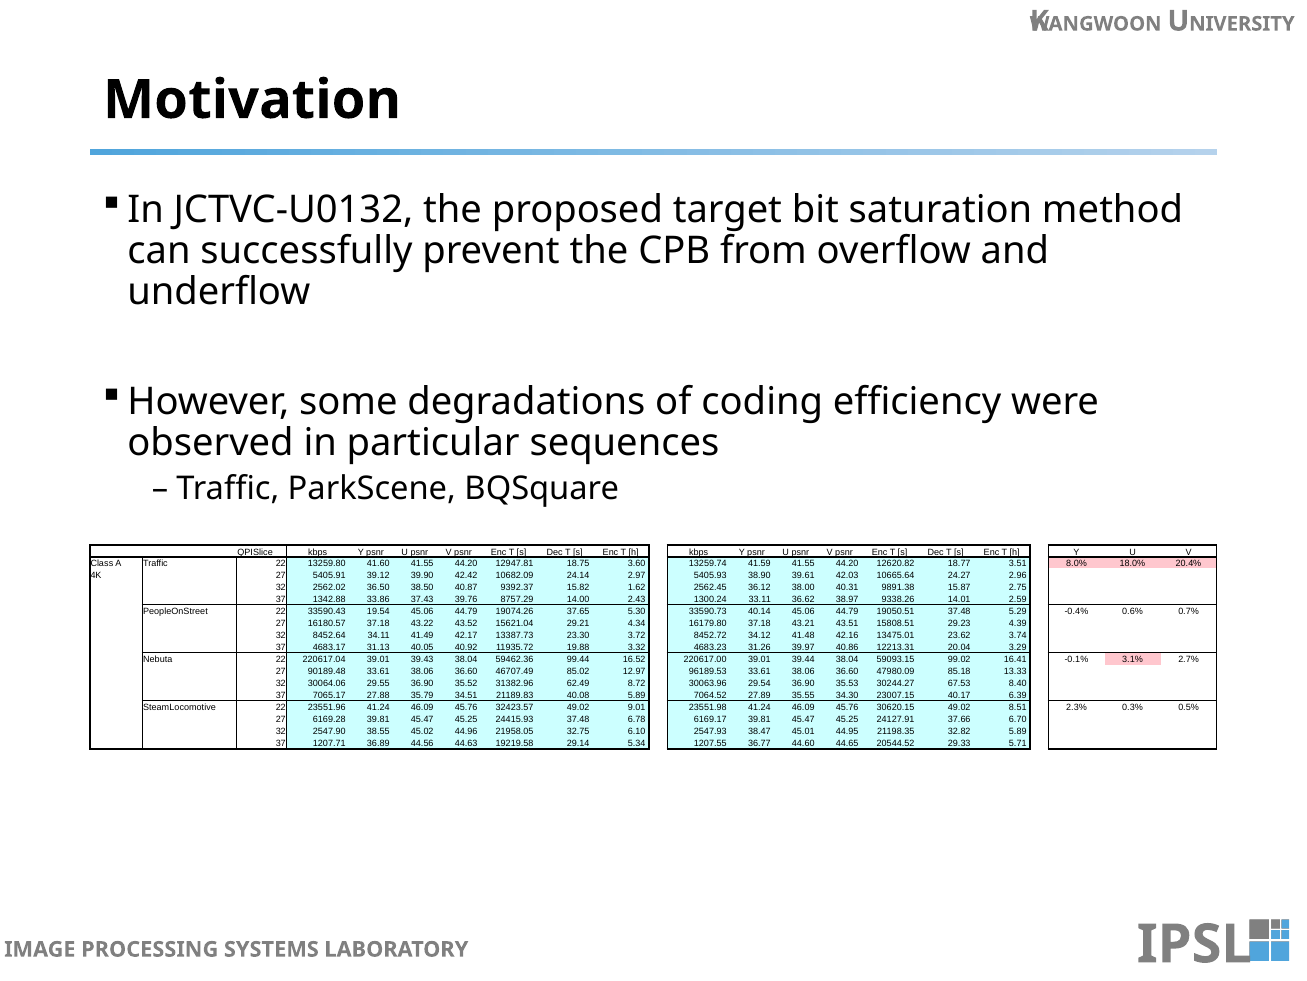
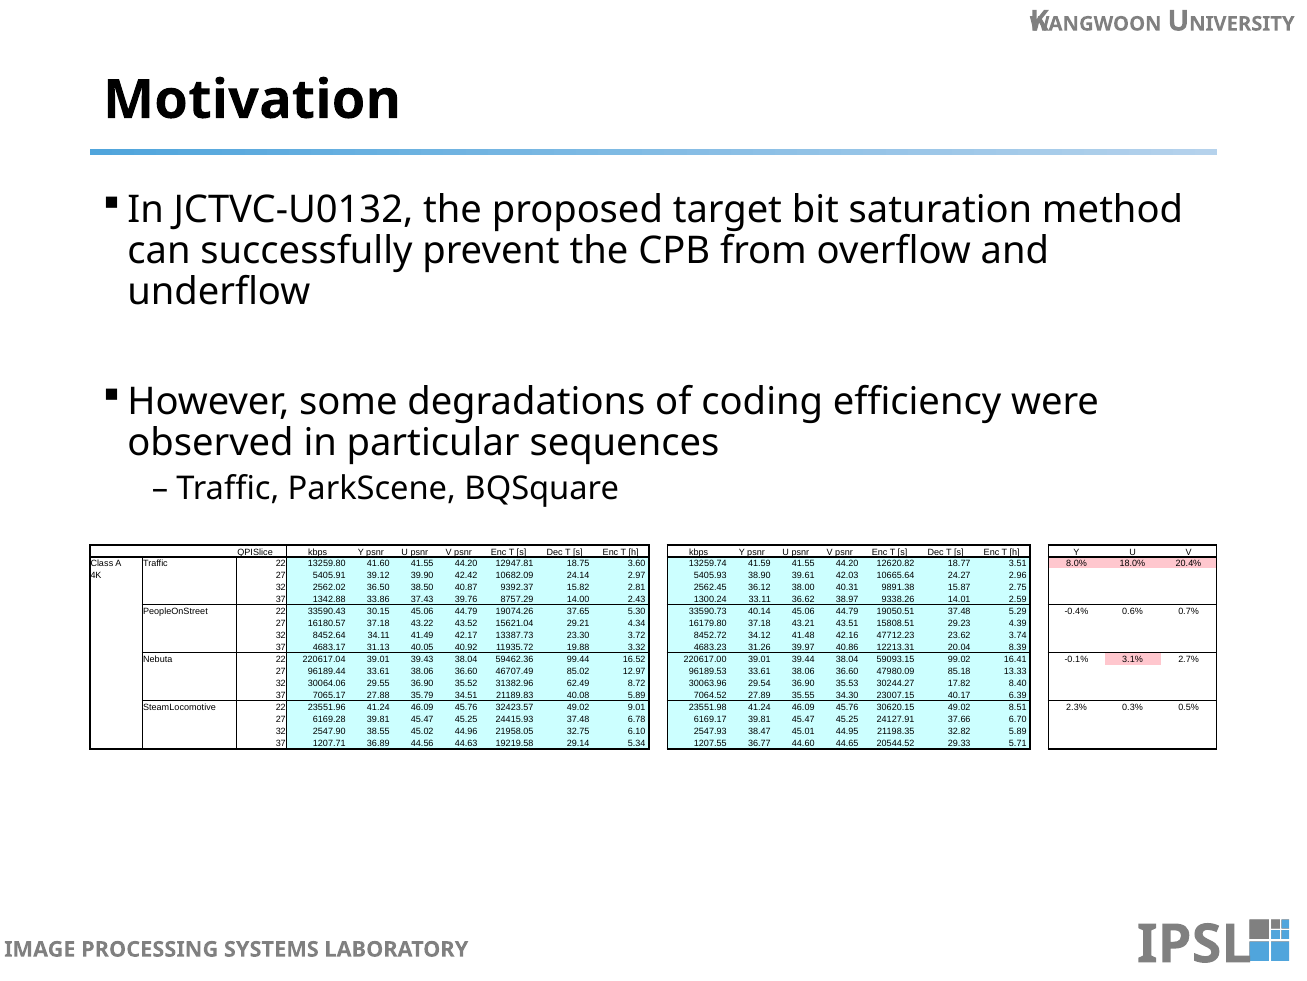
1.62: 1.62 -> 2.81
19.54: 19.54 -> 30.15
13475.01: 13475.01 -> 47712.23
3.29: 3.29 -> 8.39
90189.48: 90189.48 -> 96189.44
67.53: 67.53 -> 17.82
